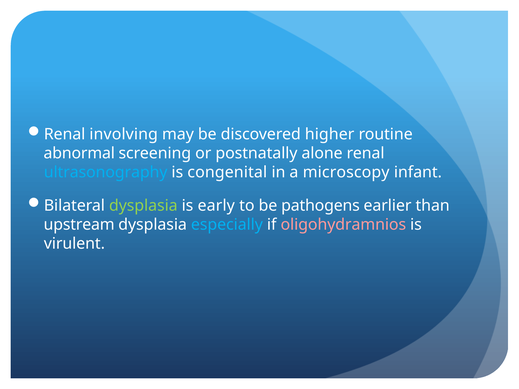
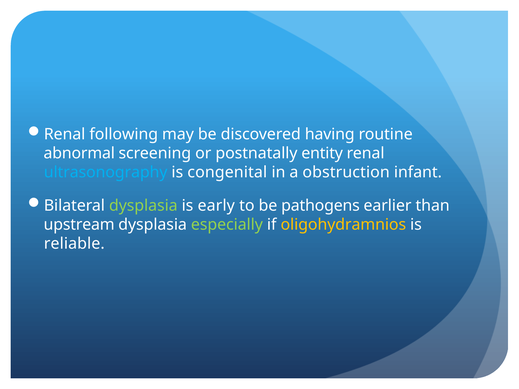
involving: involving -> following
higher: higher -> having
alone: alone -> entity
microscopy: microscopy -> obstruction
especially colour: light blue -> light green
oligohydramnios colour: pink -> yellow
virulent: virulent -> reliable
